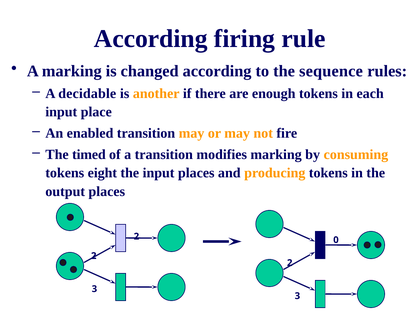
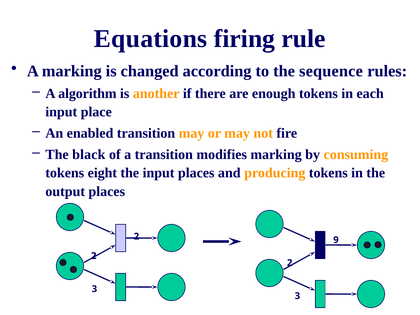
According at (151, 39): According -> Equations
decidable: decidable -> algorithm
timed: timed -> black
0: 0 -> 9
